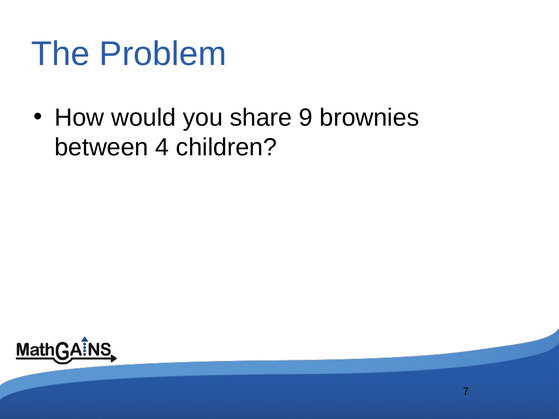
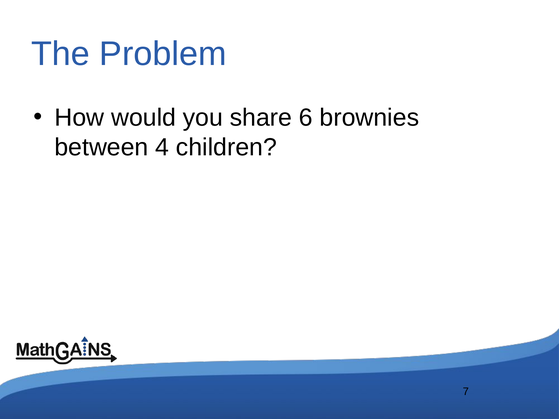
9: 9 -> 6
